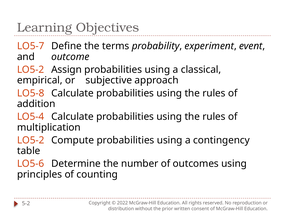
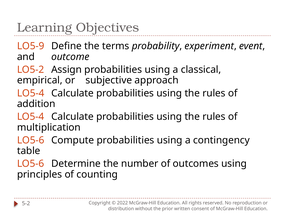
LO5-7: LO5-7 -> LO5-9
LO5-8 at (31, 93): LO5-8 -> LO5-4
LO5-2 at (31, 140): LO5-2 -> LO5-6
